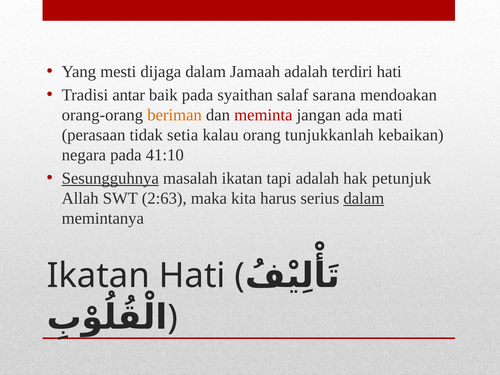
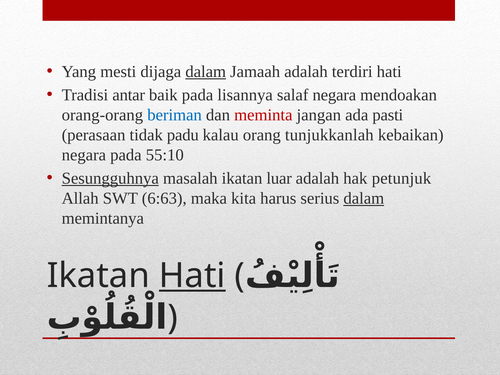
dalam at (206, 72) underline: none -> present
syaithan: syaithan -> lisannya
salaf sarana: sarana -> negara
beriman colour: orange -> blue
mati: mati -> pasti
setia: setia -> padu
41:10: 41:10 -> 55:10
tapi: tapi -> luar
2:63: 2:63 -> 6:63
Hati at (192, 276) underline: none -> present
